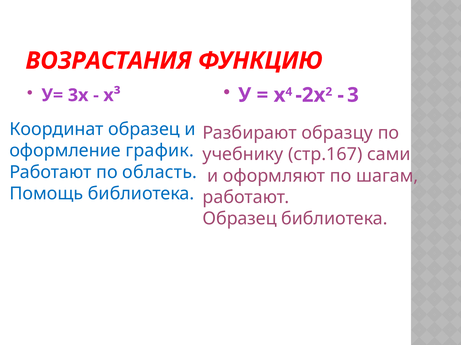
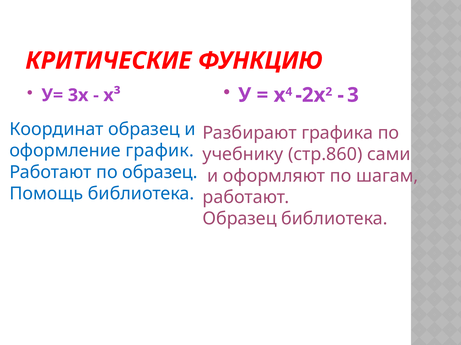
ВОЗРАСТАНИЯ: ВОЗРАСТАНИЯ -> КРИТИЧЕСКИЕ
образцу: образцу -> графика
стр.167: стр.167 -> стр.860
по область: область -> образец
